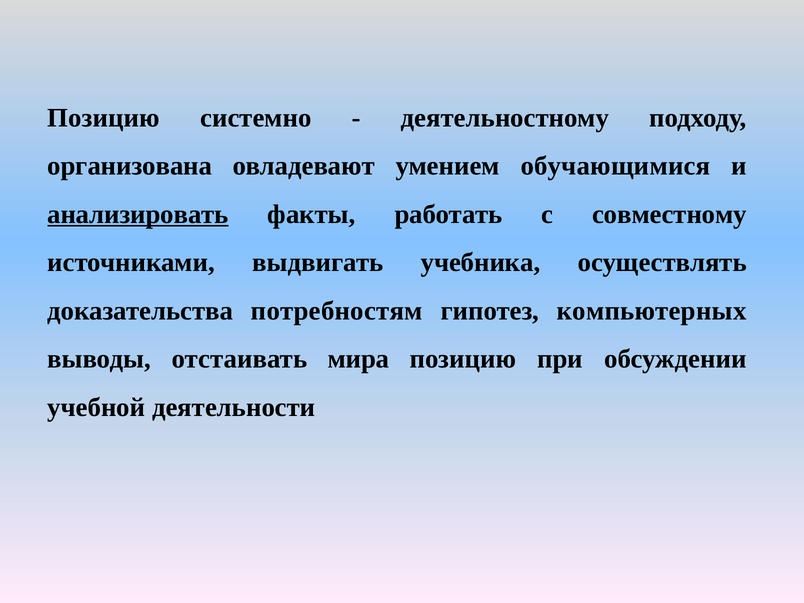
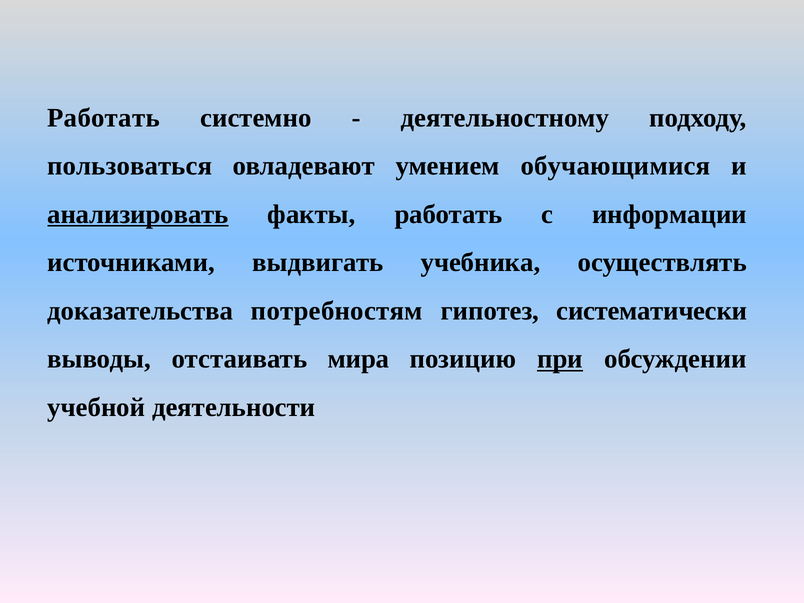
Позицию at (104, 118): Позицию -> Работать
организована: организована -> пользоваться
совместному: совместному -> информации
компьютерных: компьютерных -> систематически
при underline: none -> present
